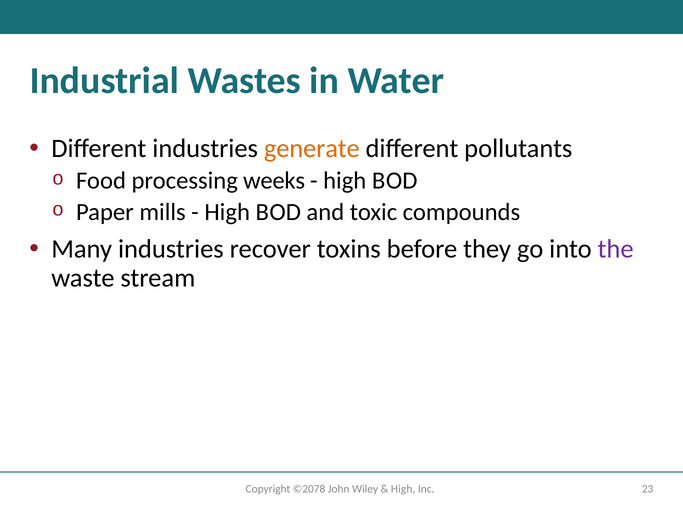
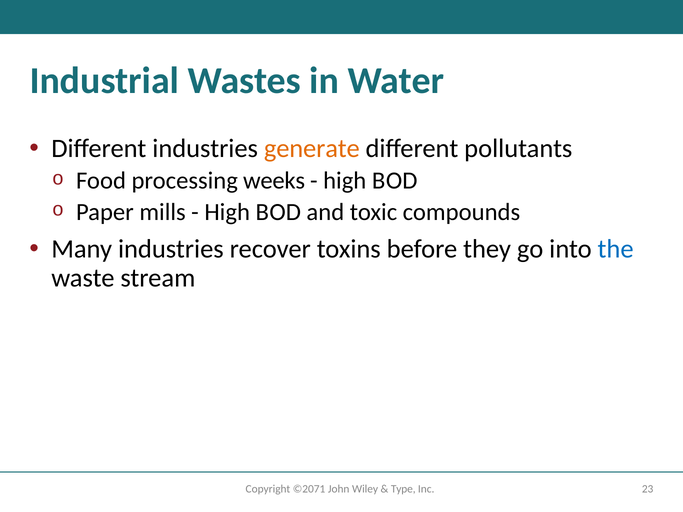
the colour: purple -> blue
©2078: ©2078 -> ©2071
High at (403, 489): High -> Type
